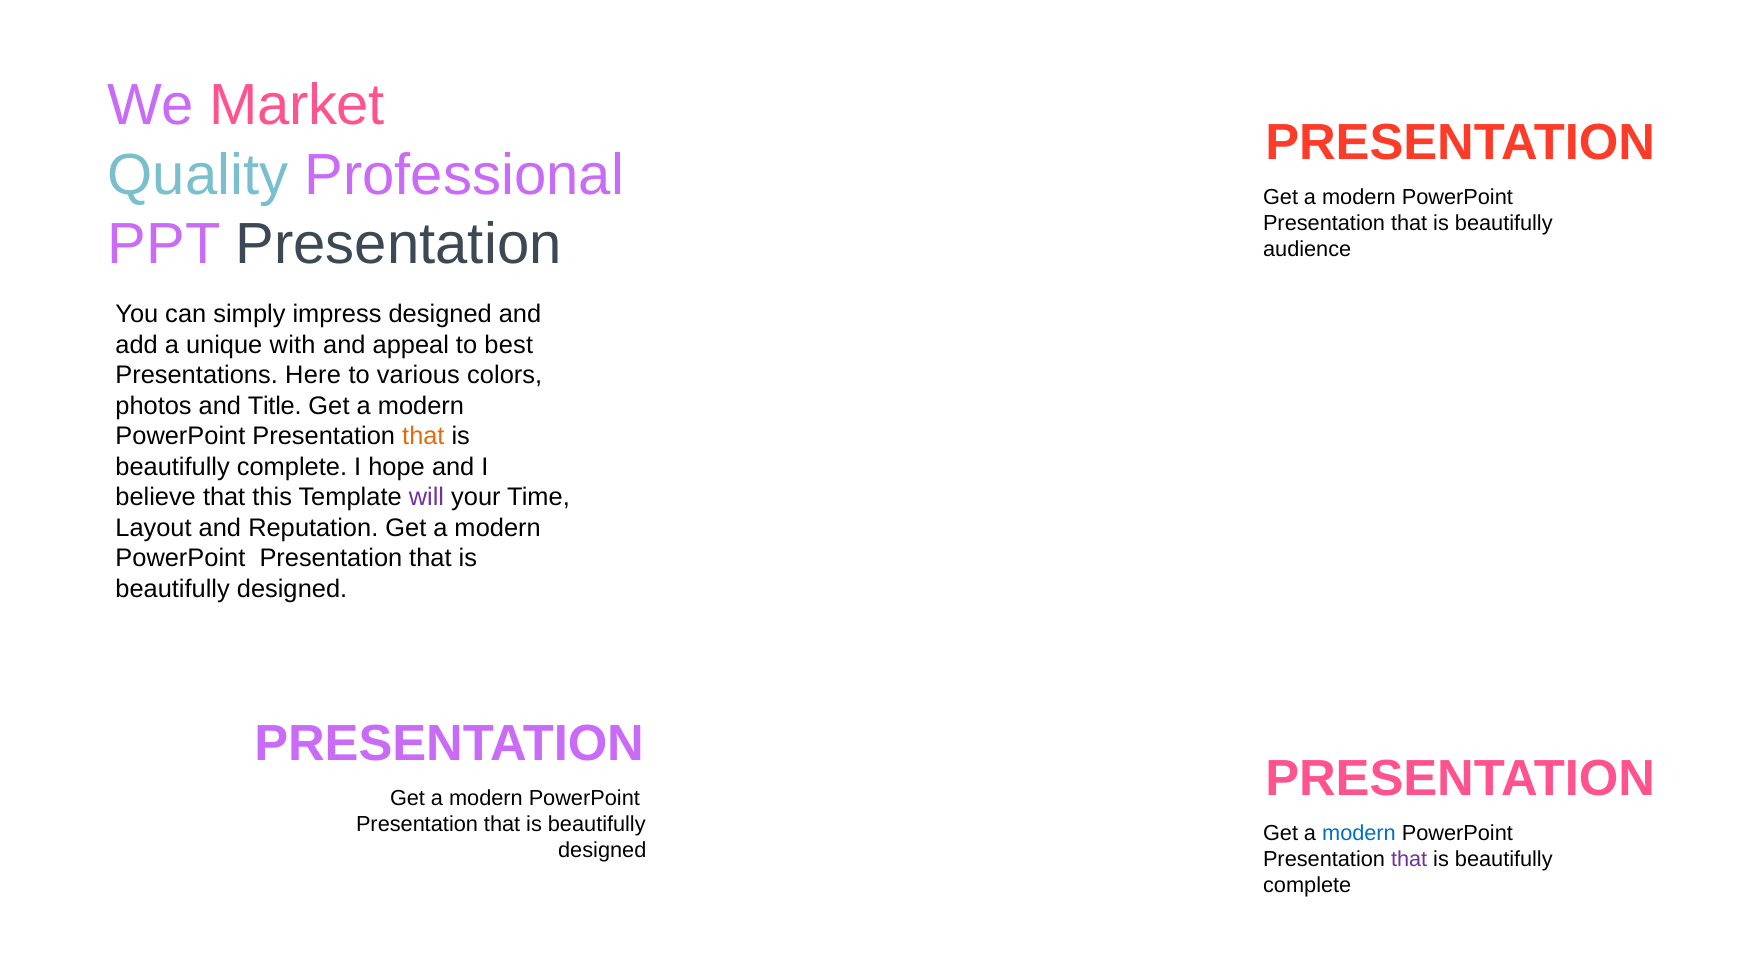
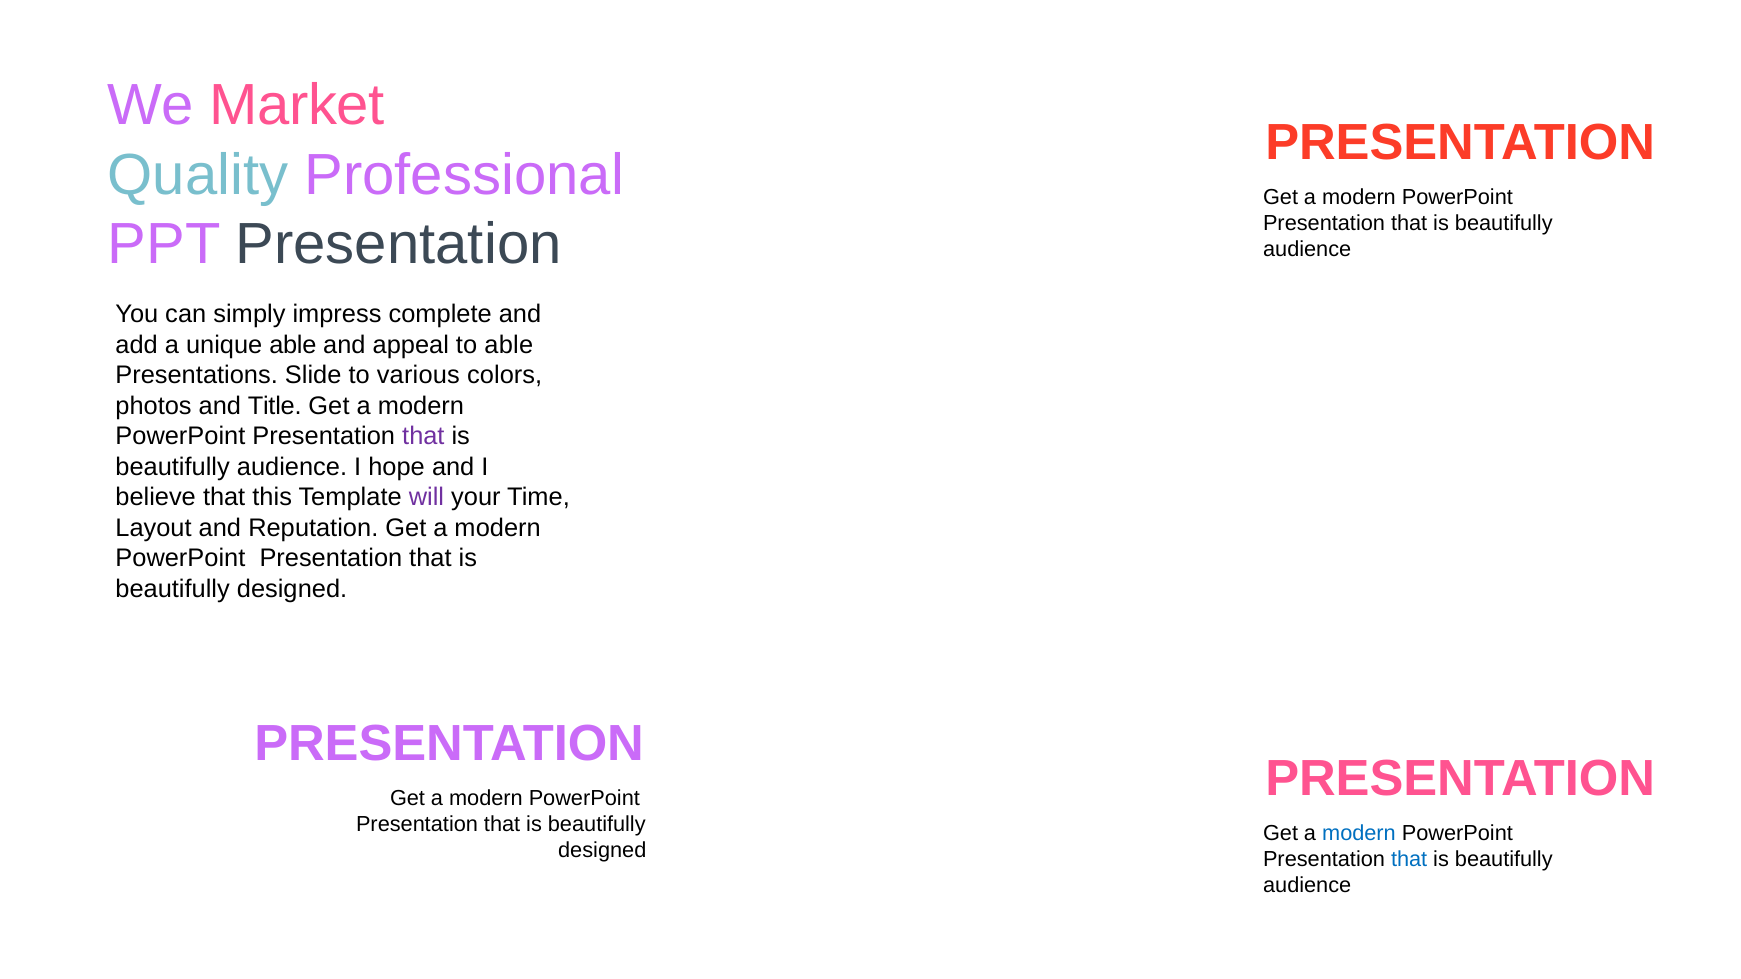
impress designed: designed -> complete
unique with: with -> able
to best: best -> able
Here: Here -> Slide
that at (423, 436) colour: orange -> purple
complete at (292, 467): complete -> audience
that at (1409, 860) colour: purple -> blue
complete at (1307, 886): complete -> audience
